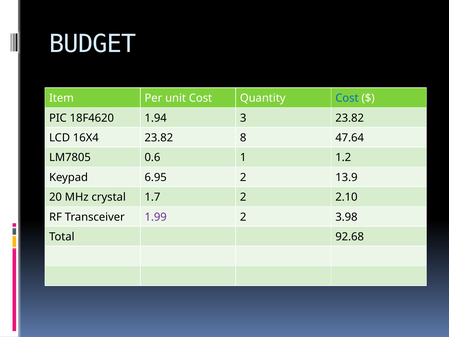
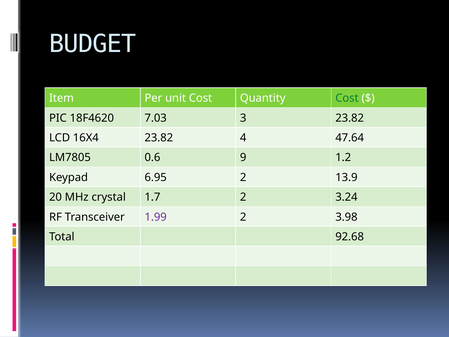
Cost at (347, 98) colour: blue -> green
1.94: 1.94 -> 7.03
8: 8 -> 4
1: 1 -> 9
2.10: 2.10 -> 3.24
